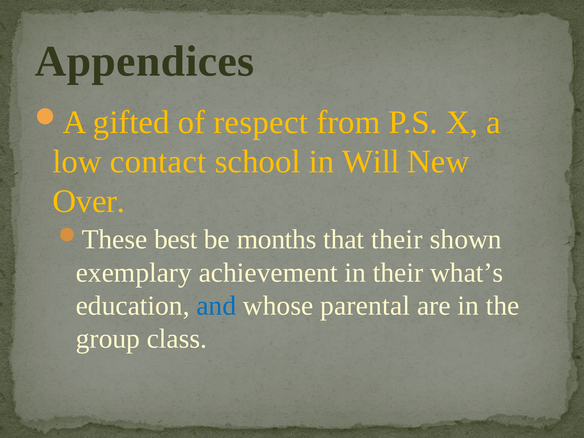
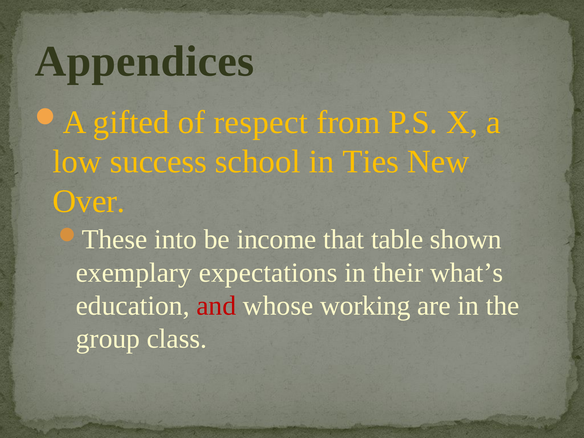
contact: contact -> success
Will: Will -> Ties
best: best -> into
months: months -> income
that their: their -> table
achievement: achievement -> expectations
and colour: blue -> red
parental: parental -> working
